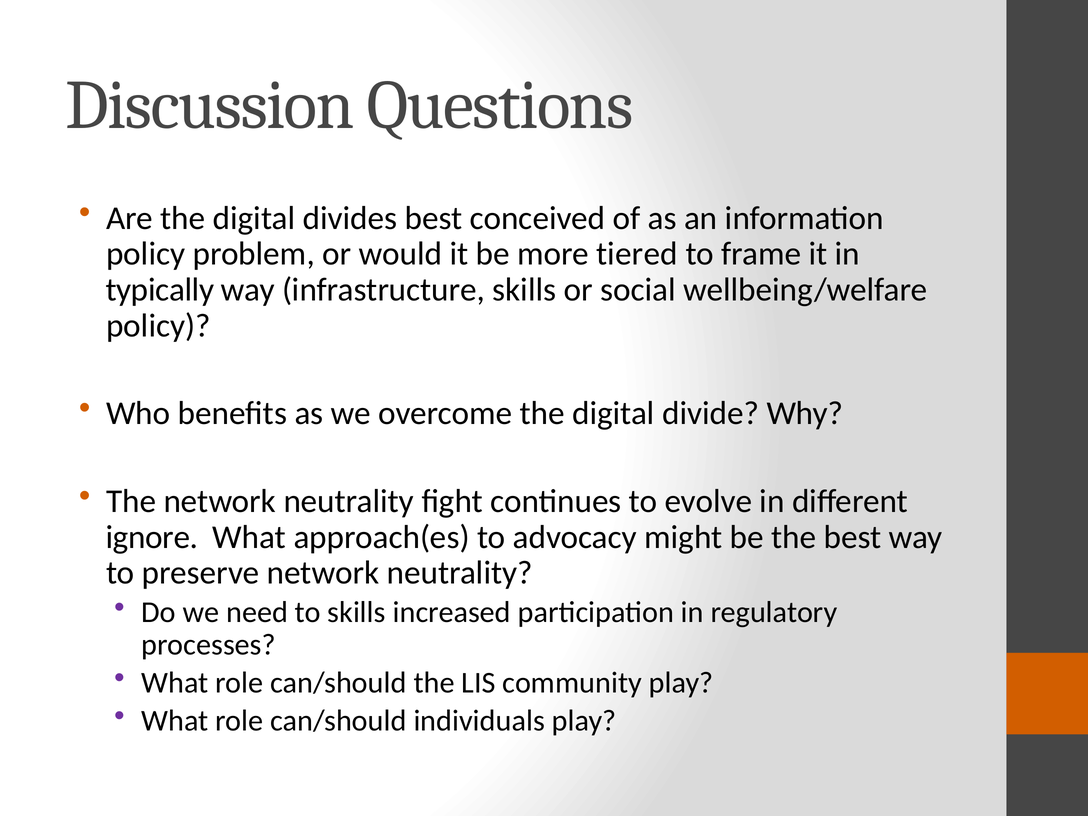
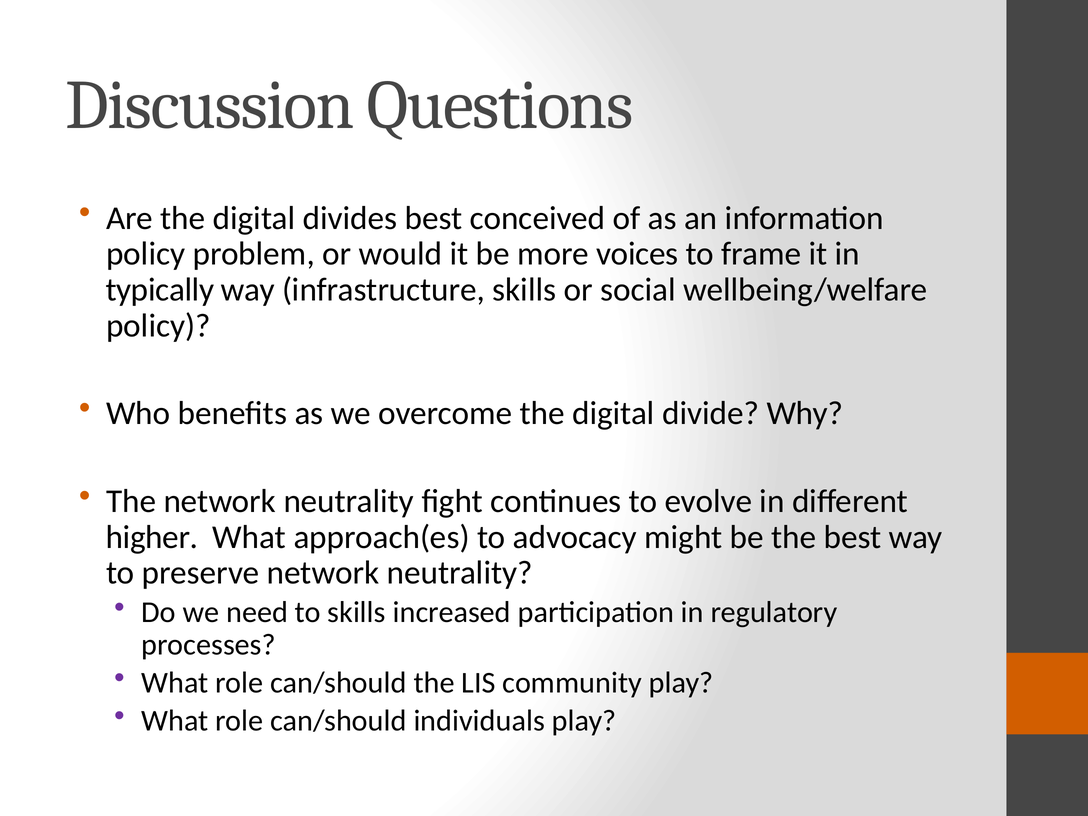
tiered: tiered -> voices
ignore: ignore -> higher
